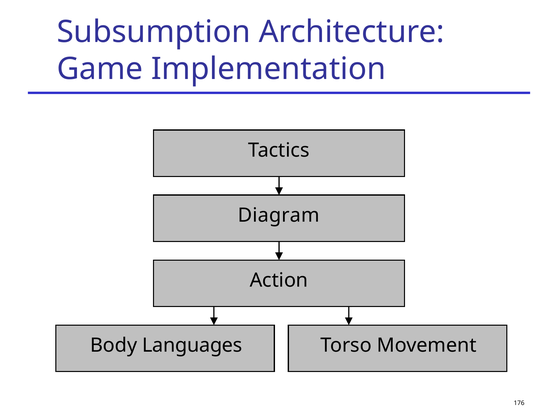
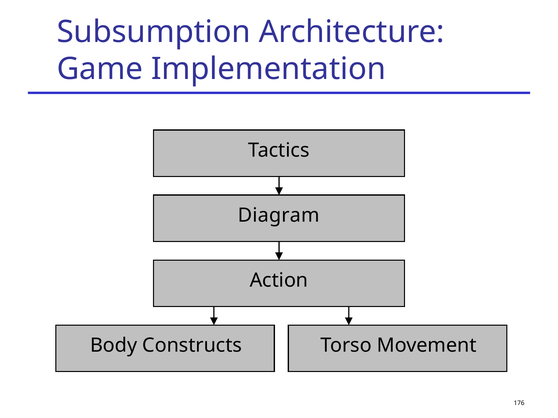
Languages: Languages -> Constructs
